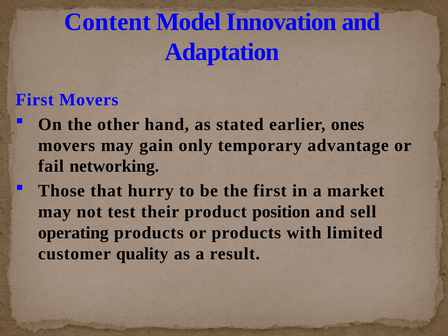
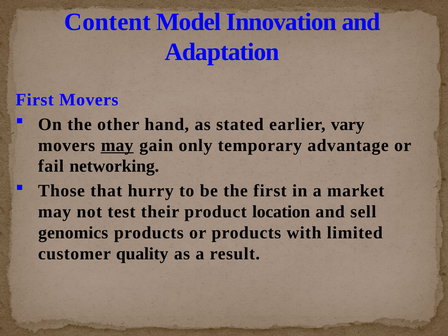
ones: ones -> vary
may at (117, 145) underline: none -> present
position: position -> location
operating: operating -> genomics
